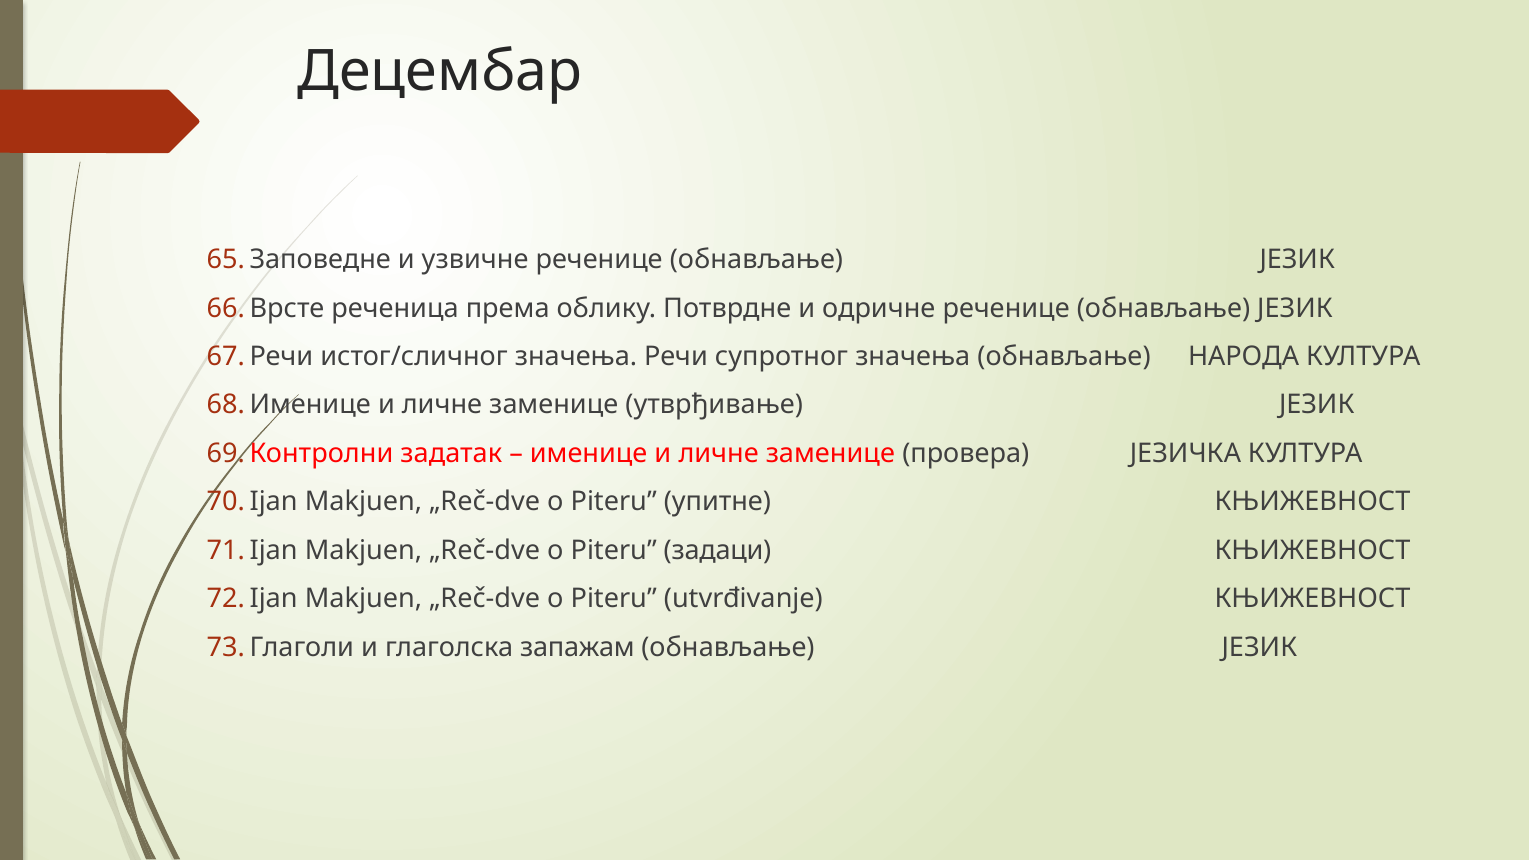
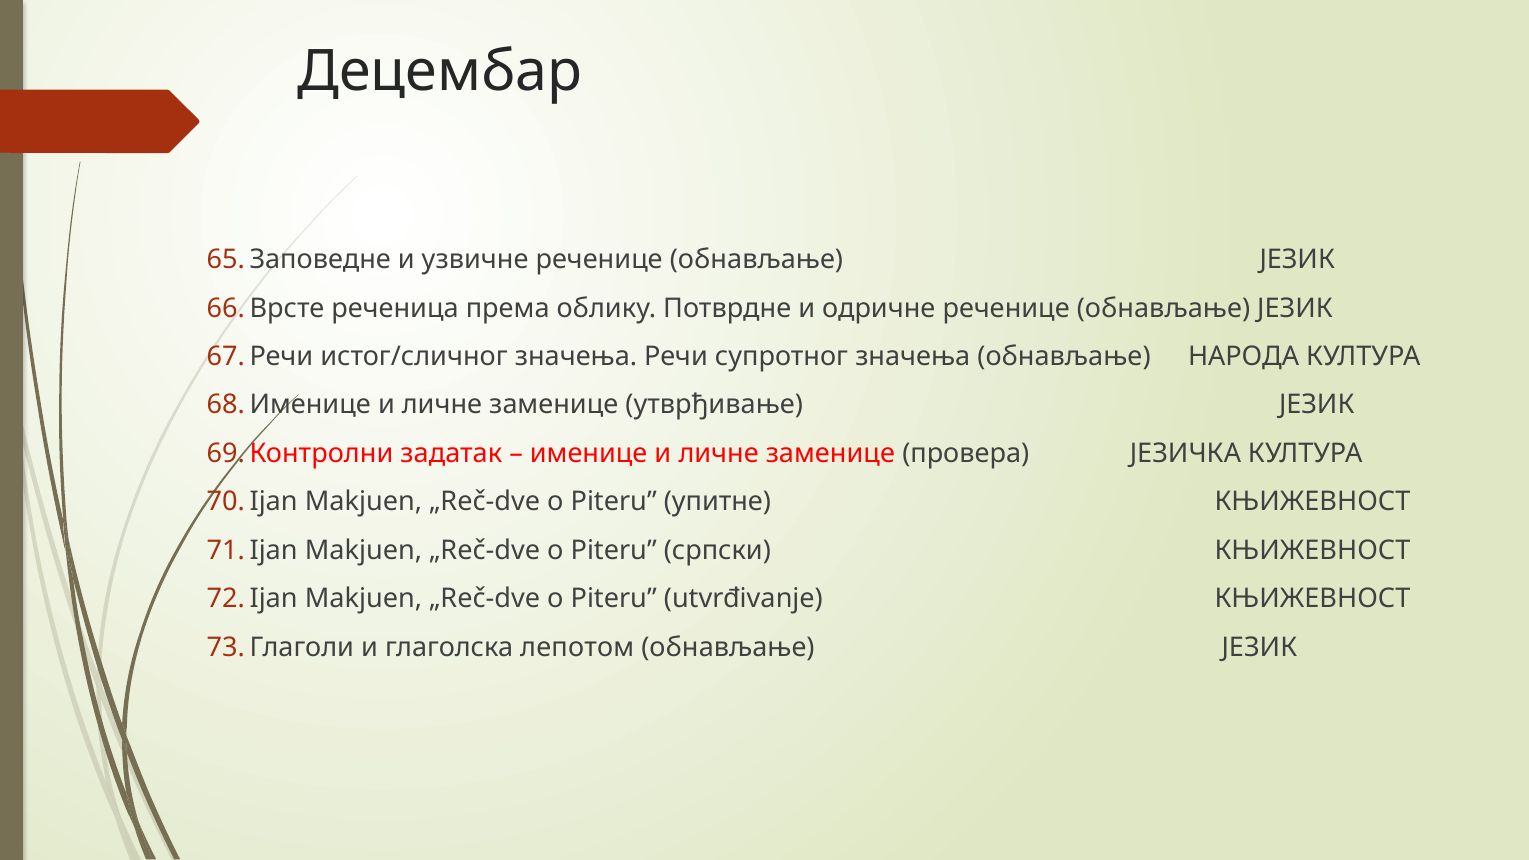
задаци: задаци -> српски
запажам: запажам -> лепотом
